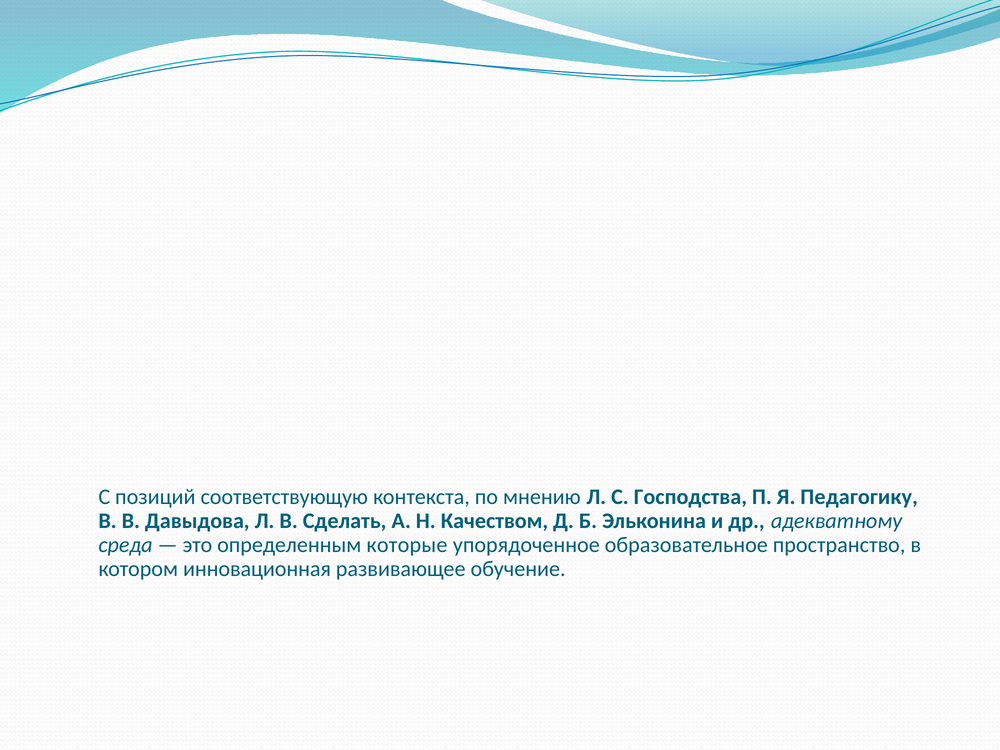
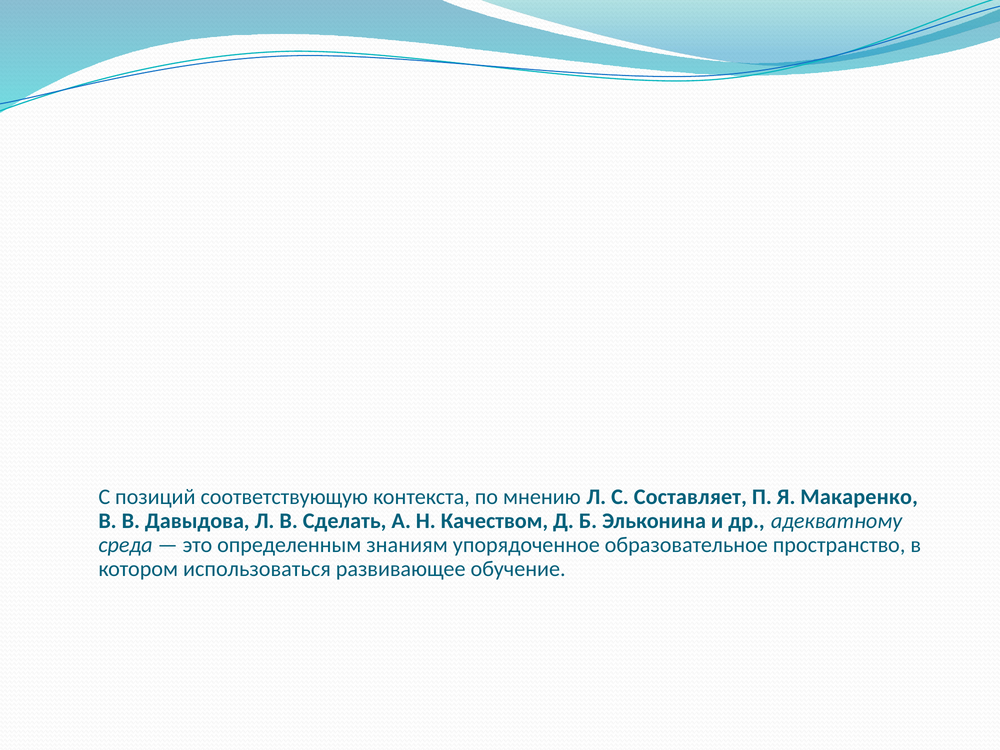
Господства: Господства -> Составляет
Педагогику: Педагогику -> Макаренко
которые: которые -> знаниям
инновационная: инновационная -> использоваться
